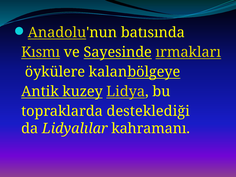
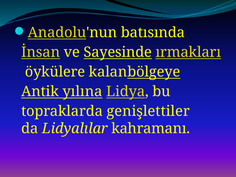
Kısmı: Kısmı -> İnsan
kuzey: kuzey -> yılına
desteklediği: desteklediği -> genişlettiler
